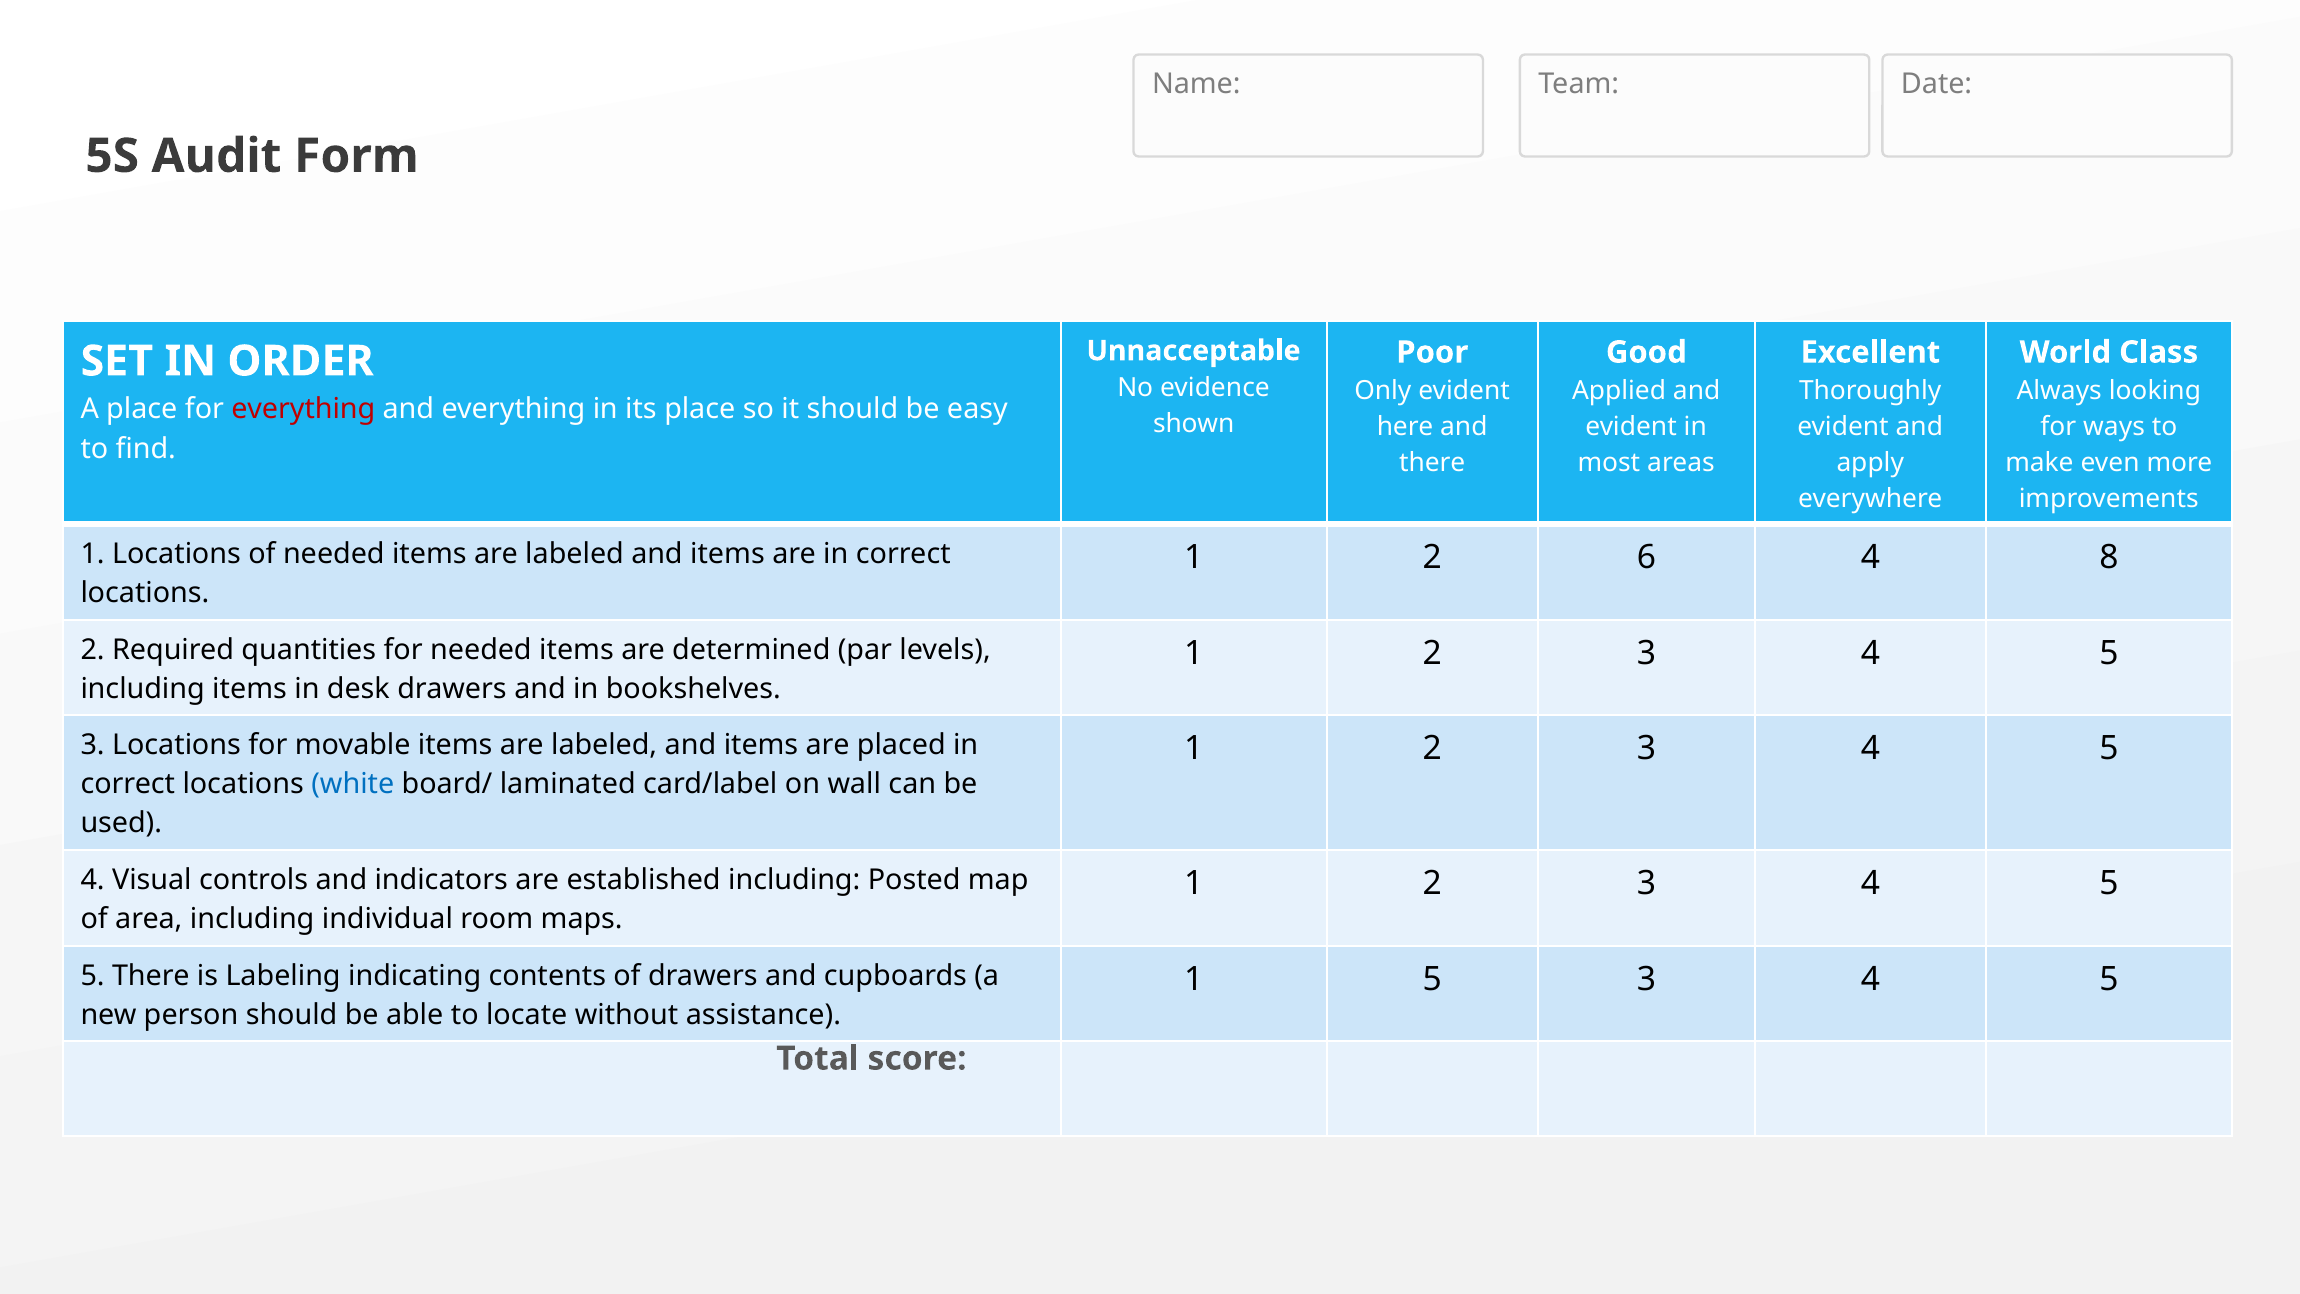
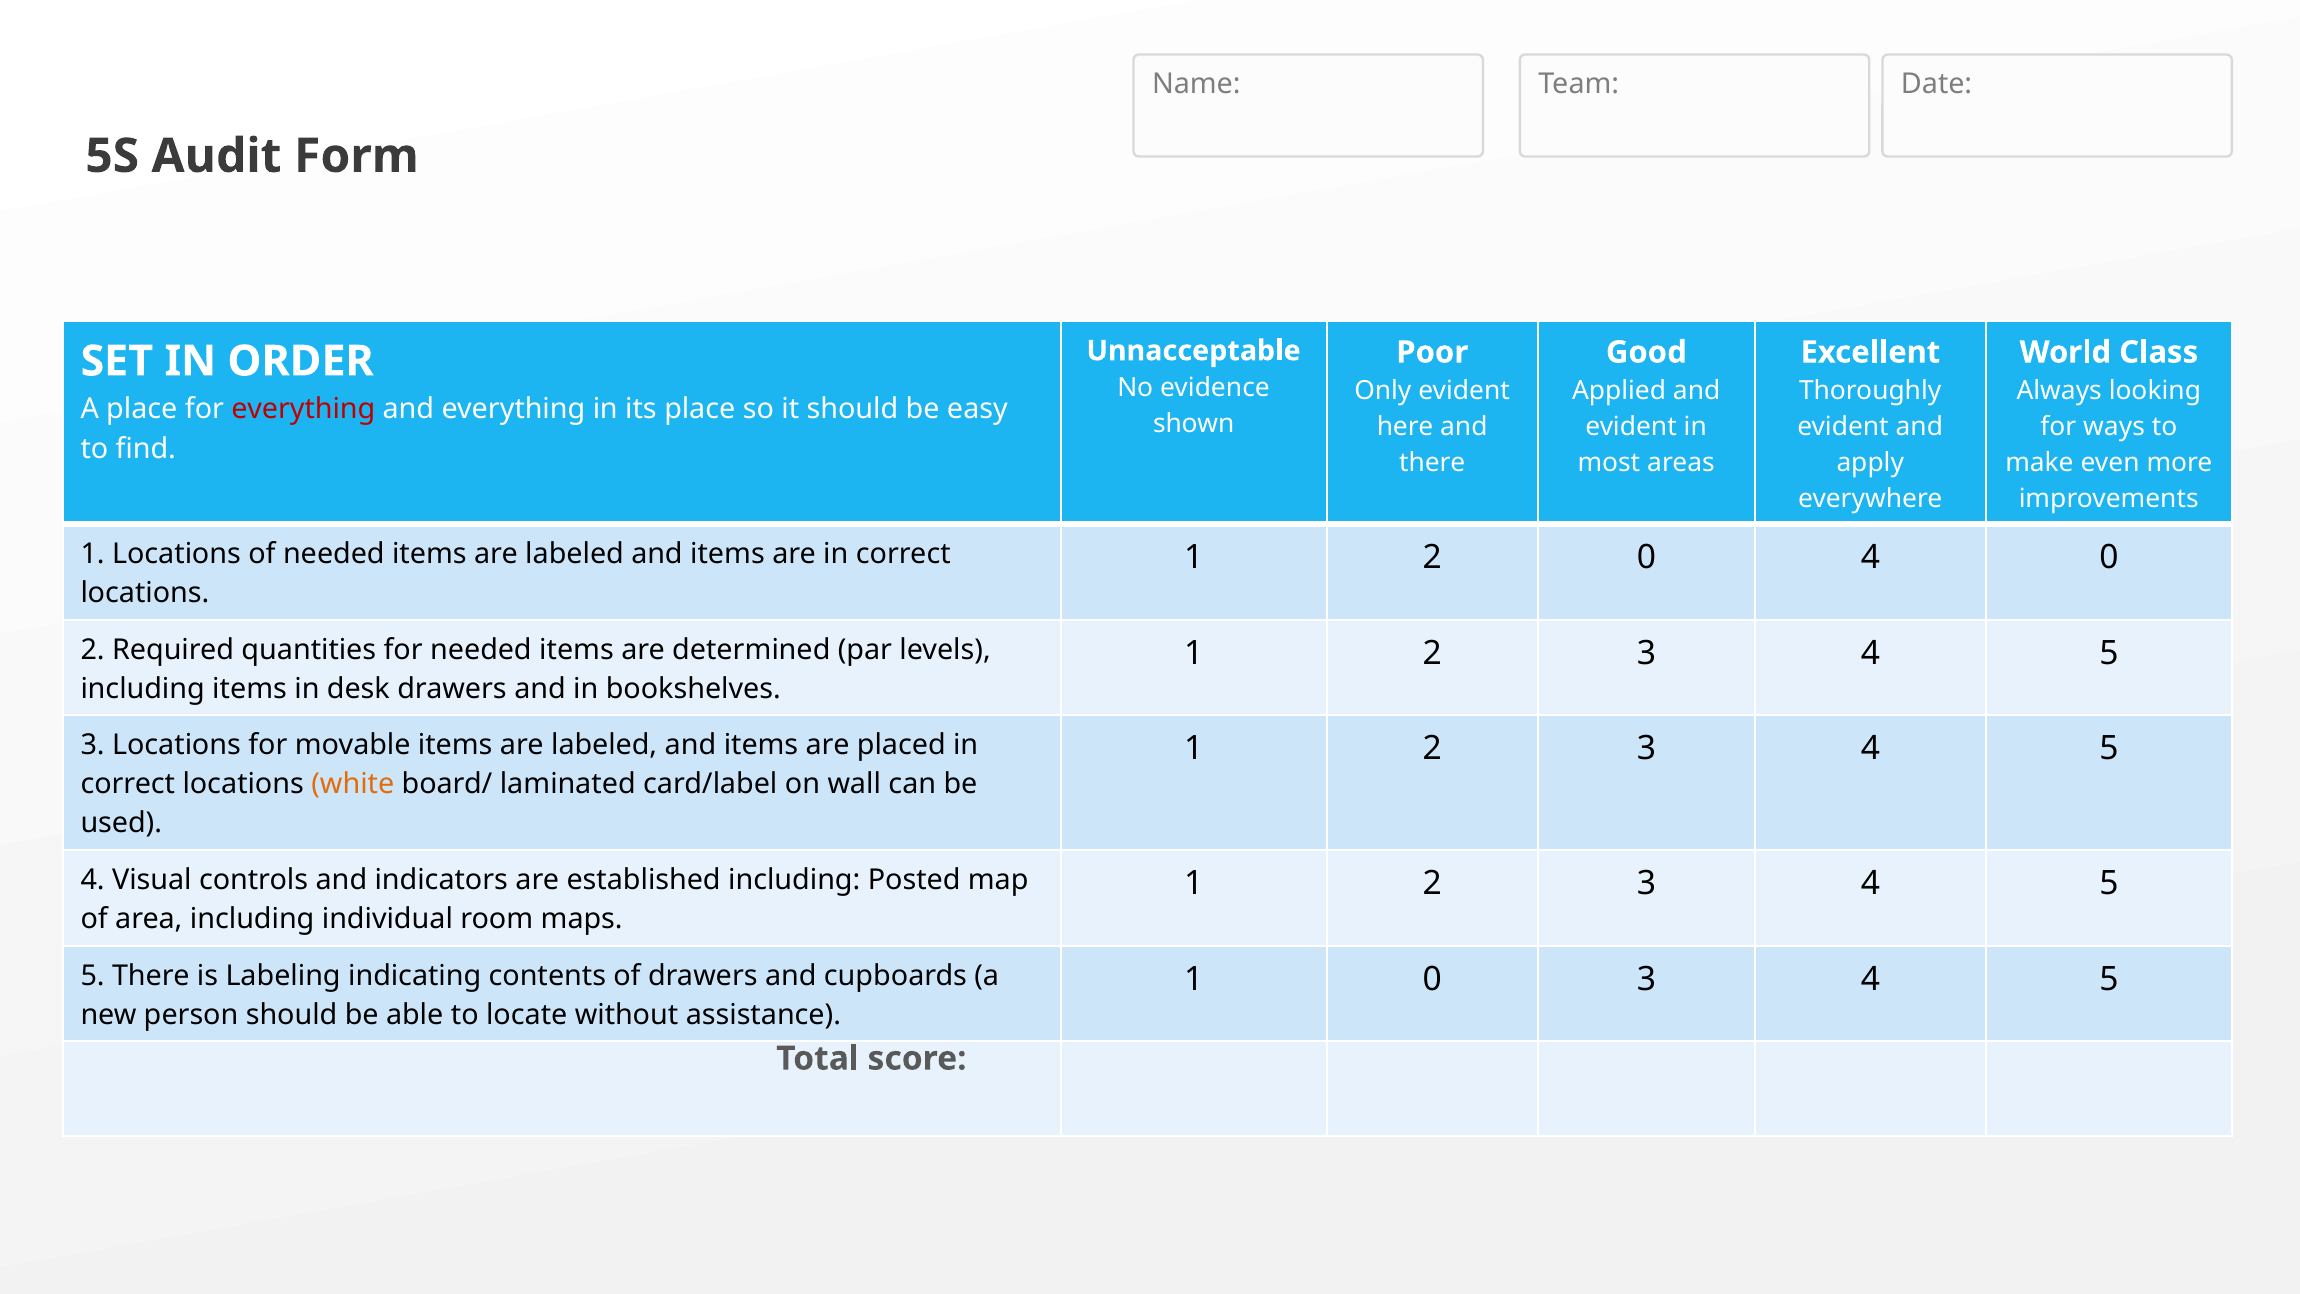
2 6: 6 -> 0
4 8: 8 -> 0
white colour: blue -> orange
1 5: 5 -> 0
